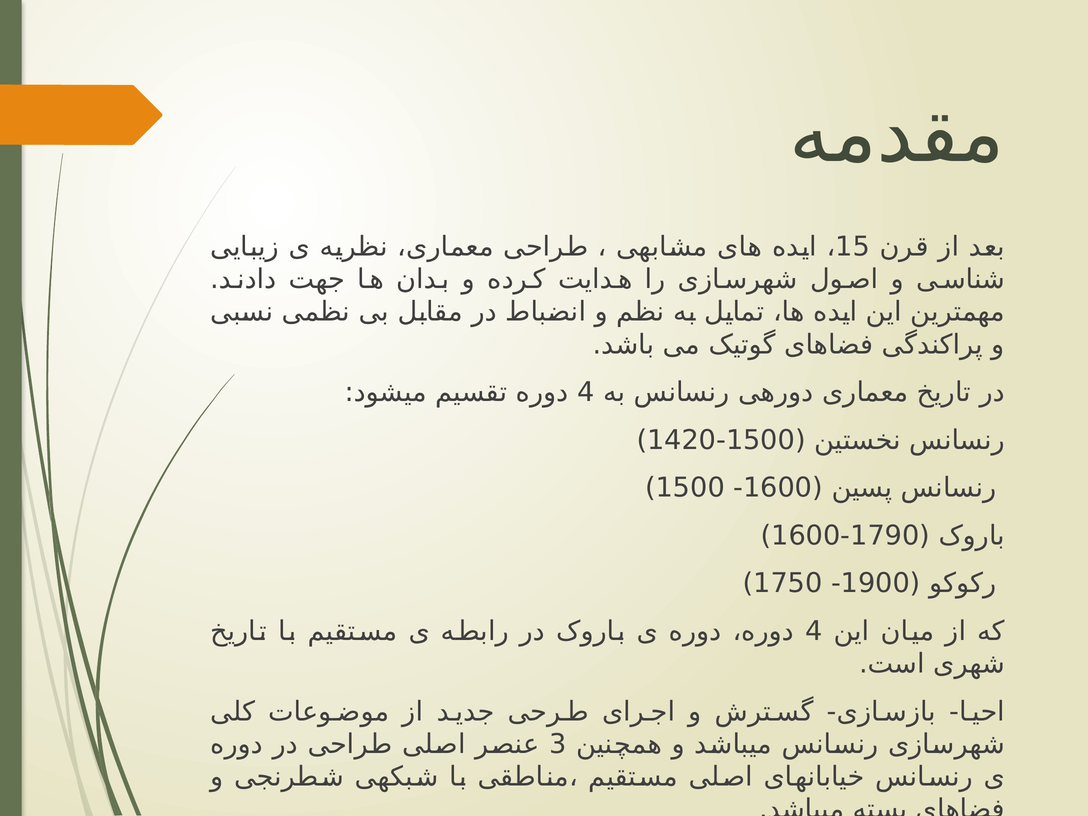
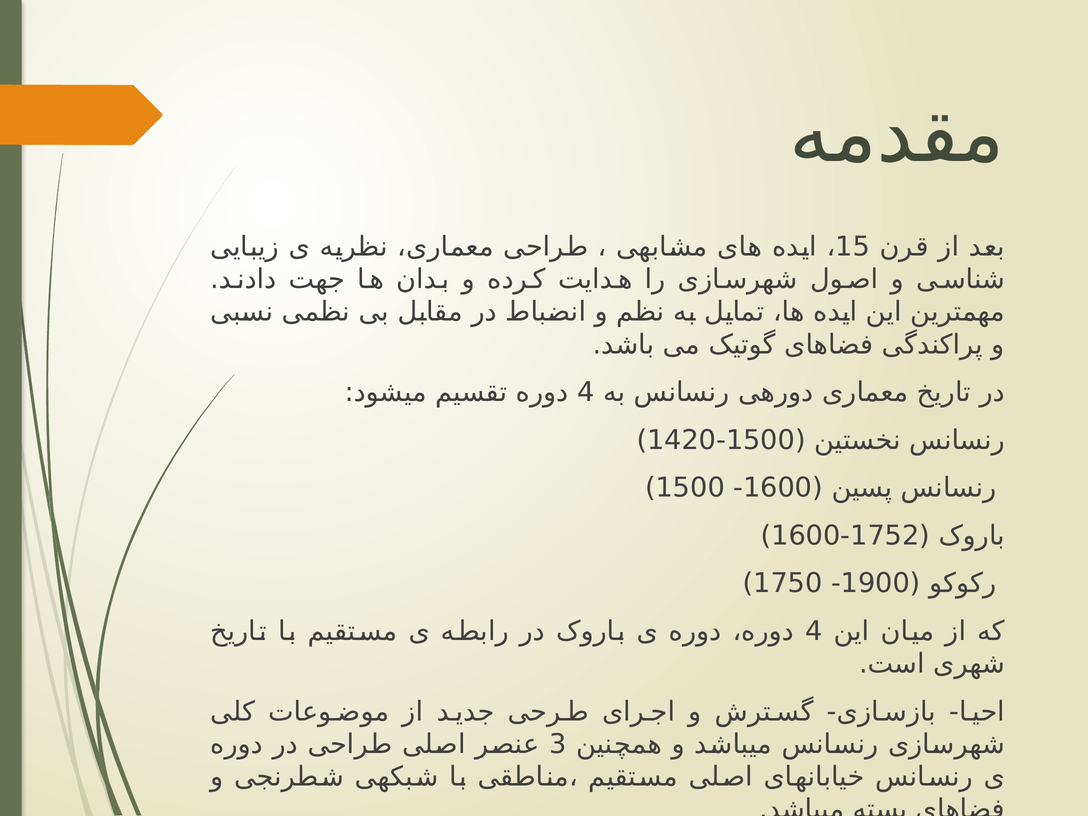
1790: 1790 -> 1752
